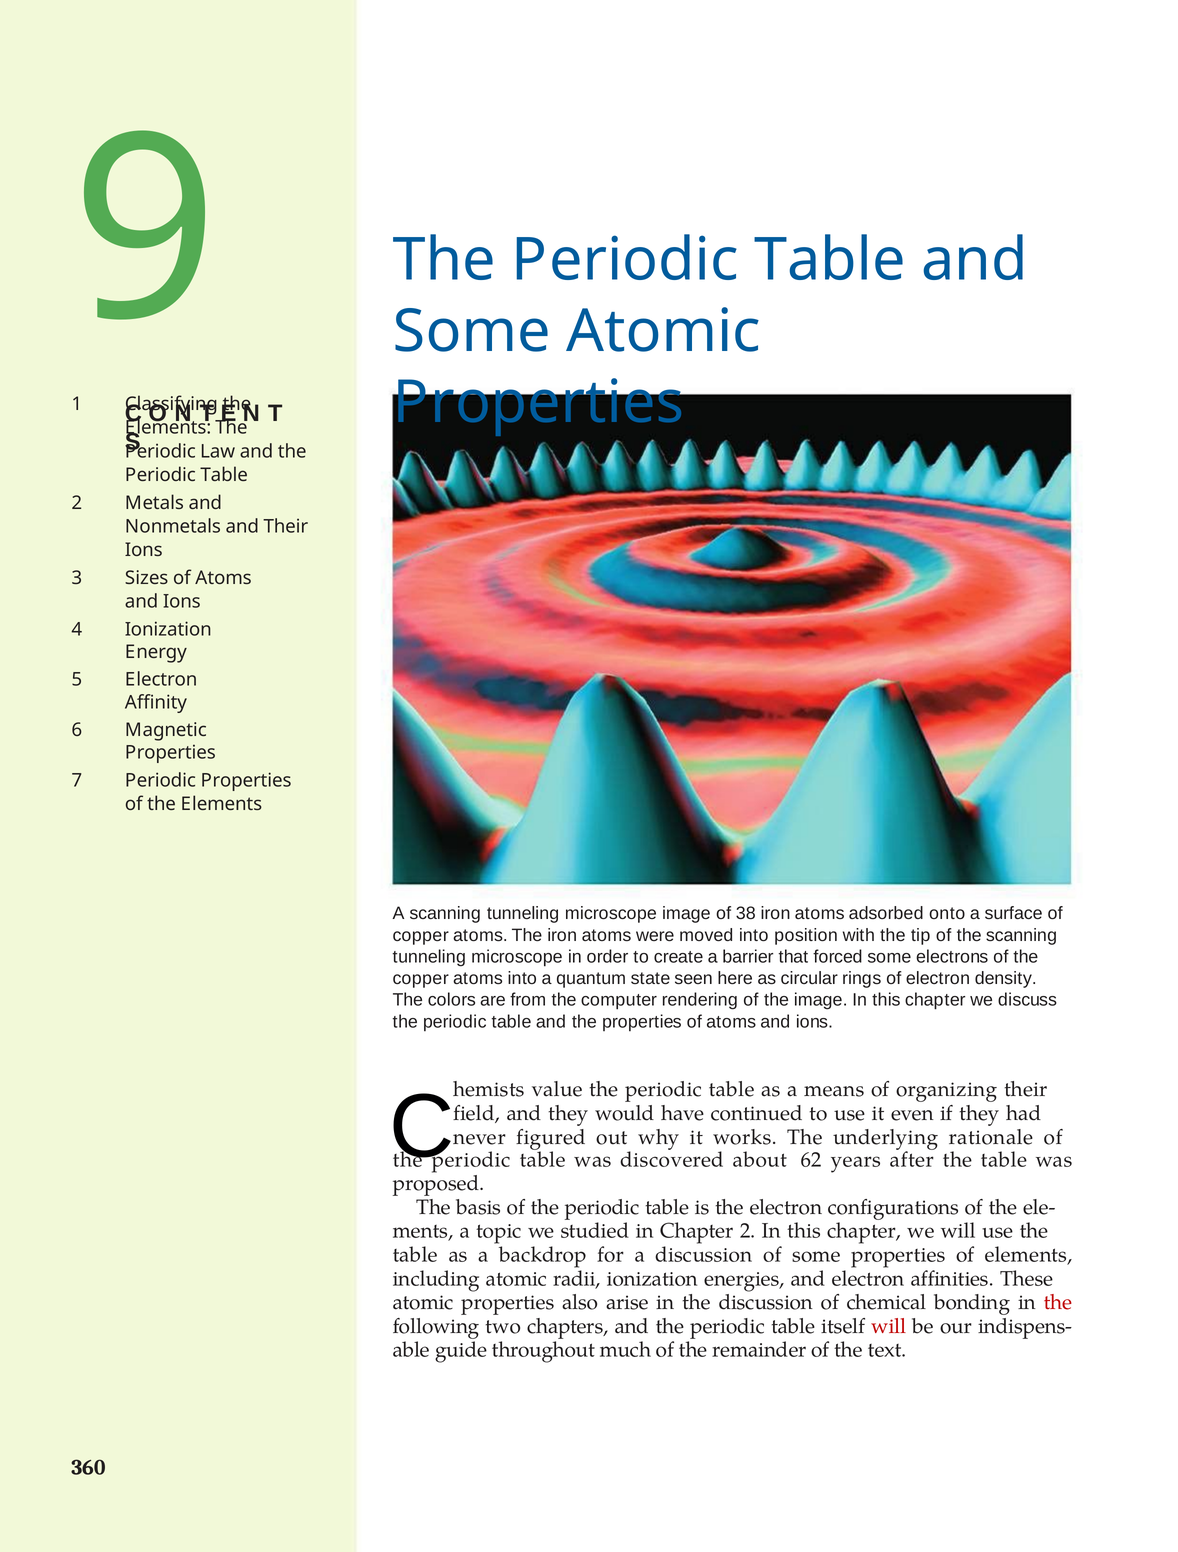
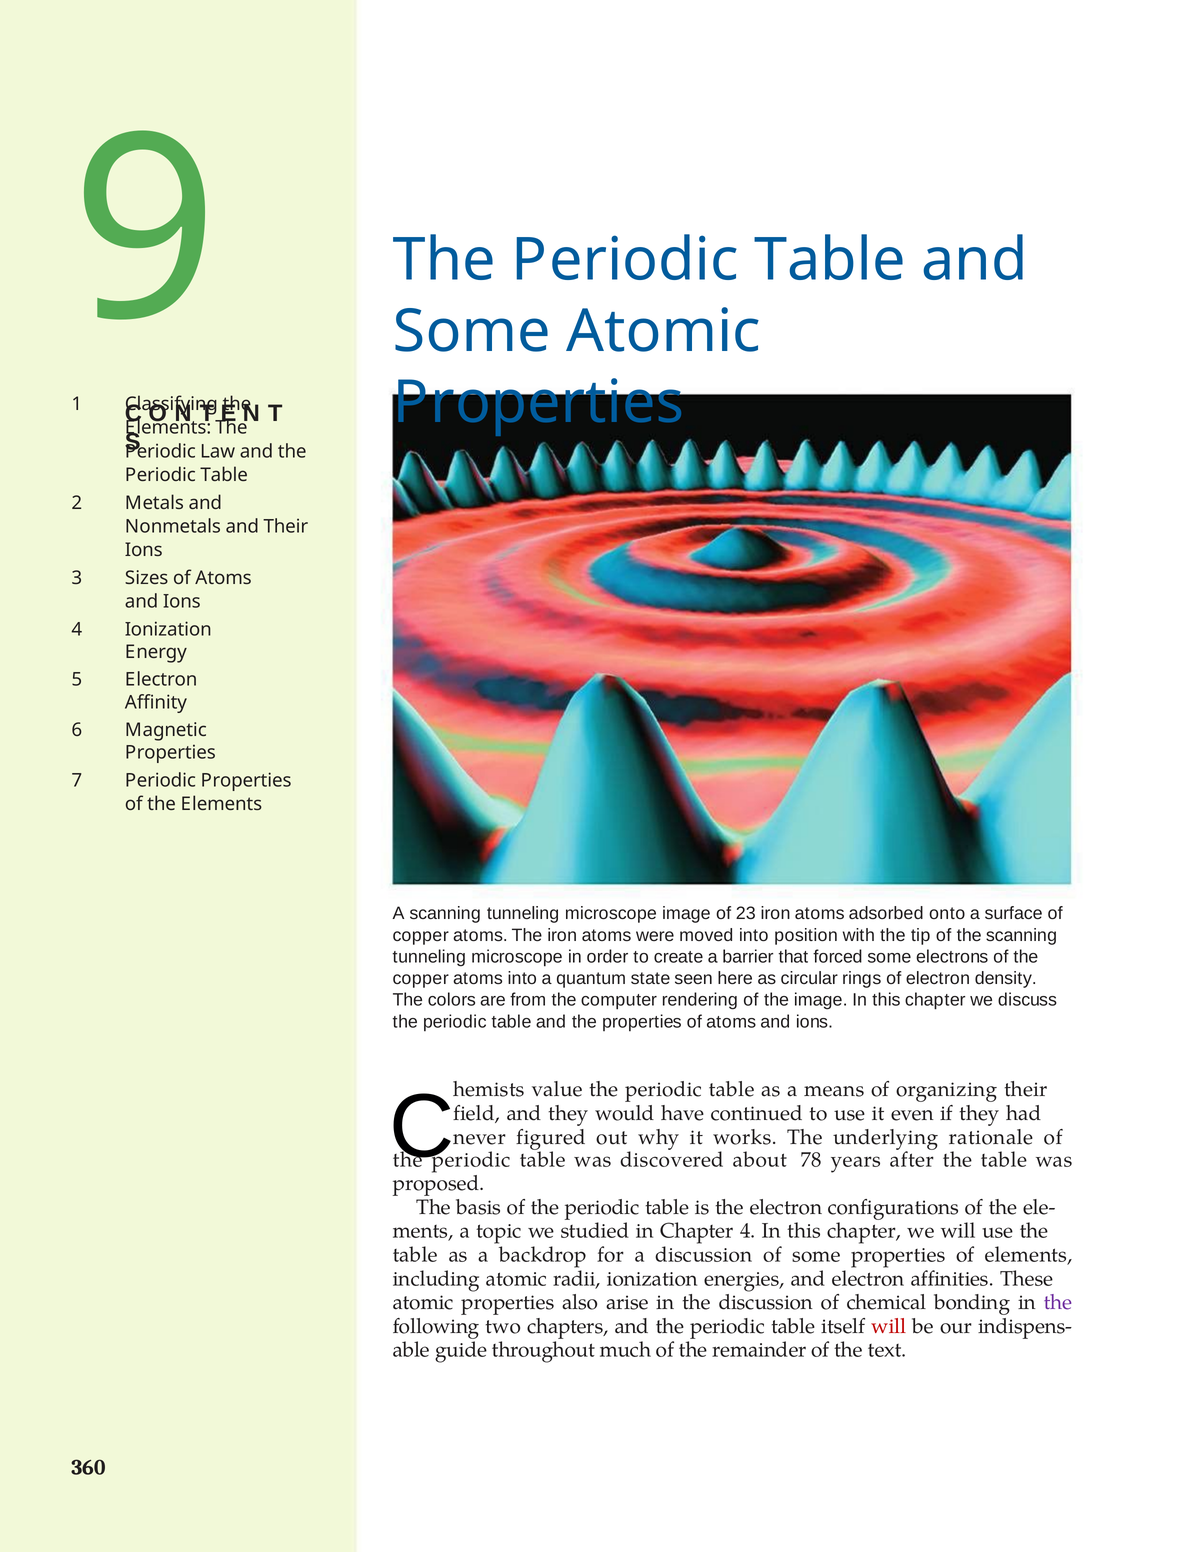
38: 38 -> 23
62: 62 -> 78
Chapter 2: 2 -> 4
the at (1058, 1303) colour: red -> purple
